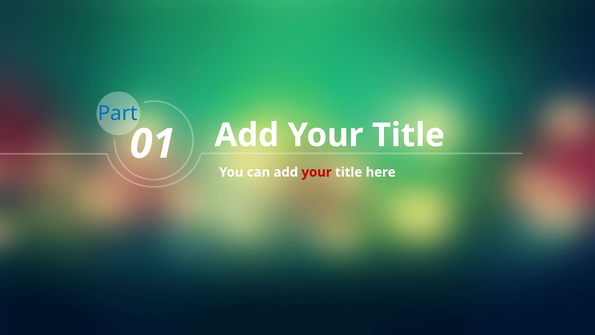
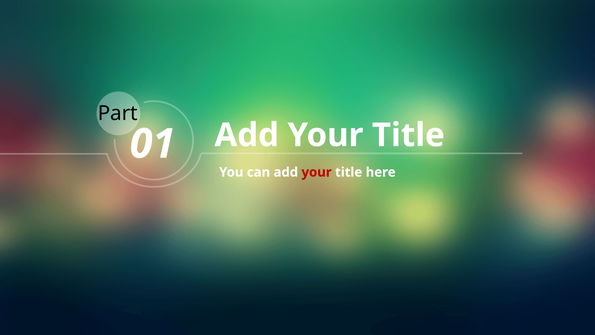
Part colour: blue -> black
